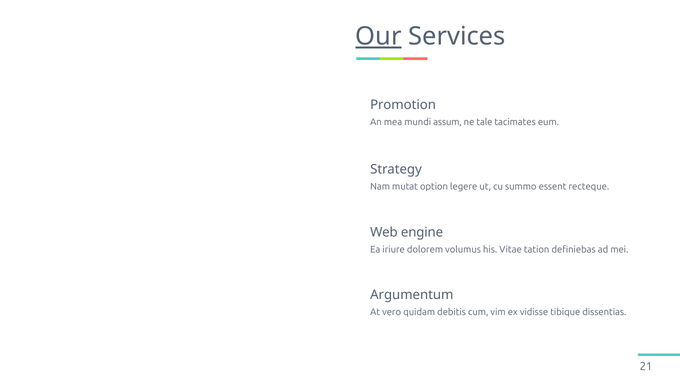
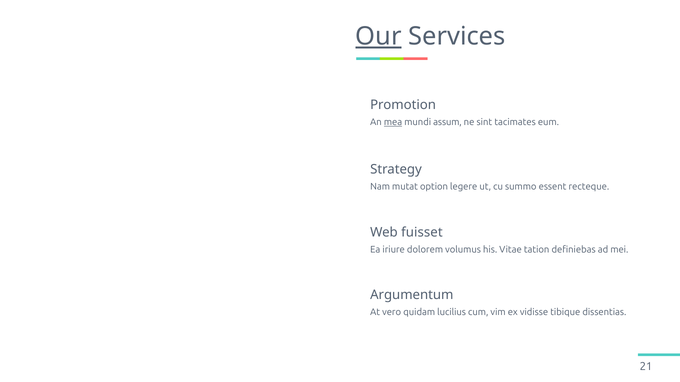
mea underline: none -> present
tale: tale -> sint
engine: engine -> fuisset
debitis: debitis -> lucilius
